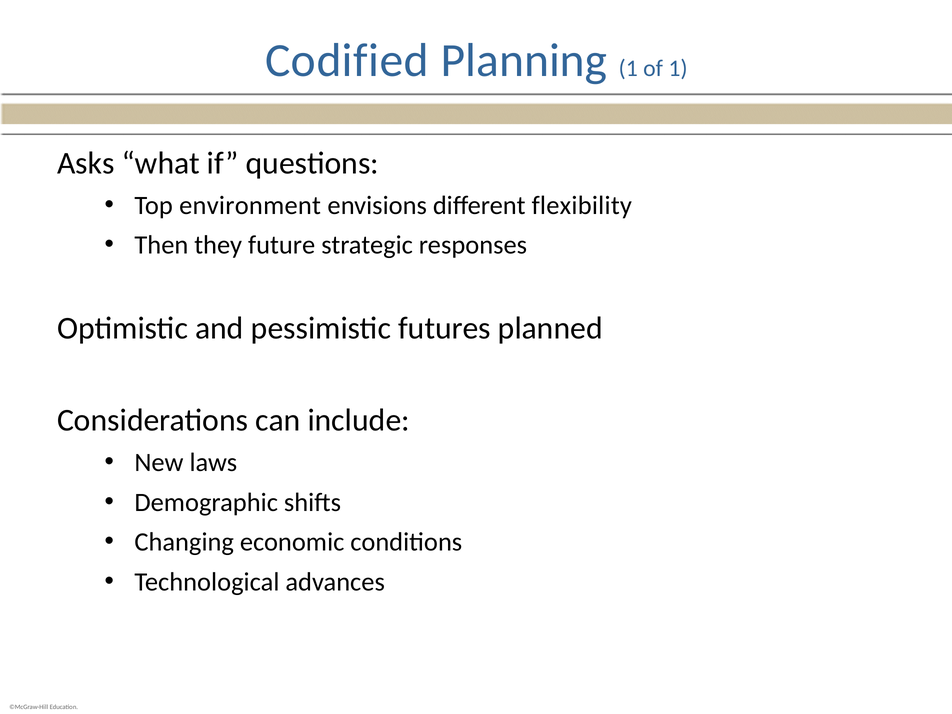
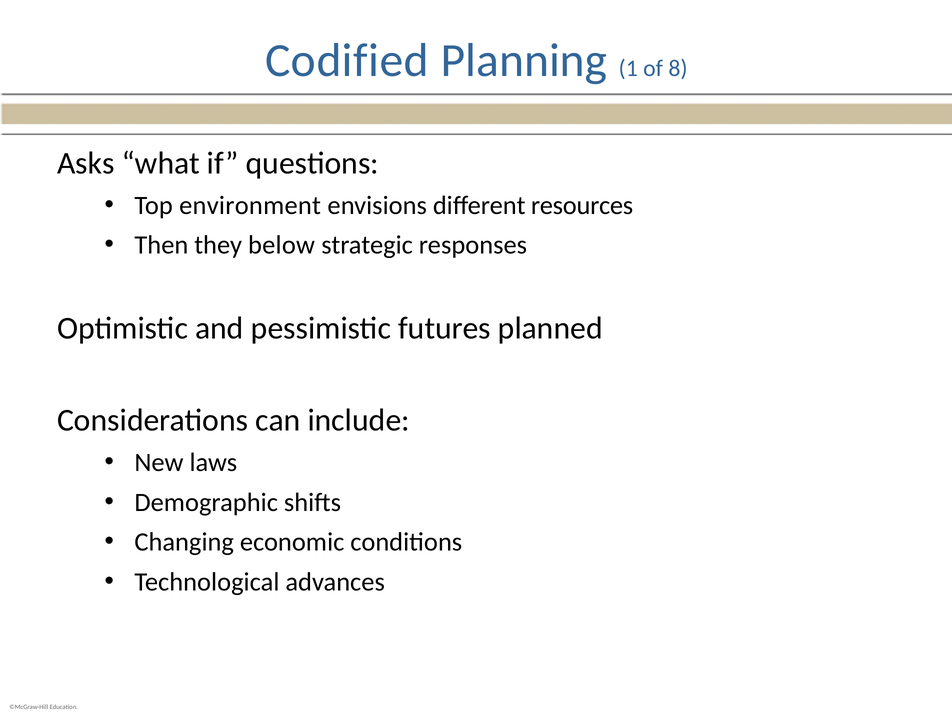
of 1: 1 -> 8
flexibility: flexibility -> resources
future: future -> below
